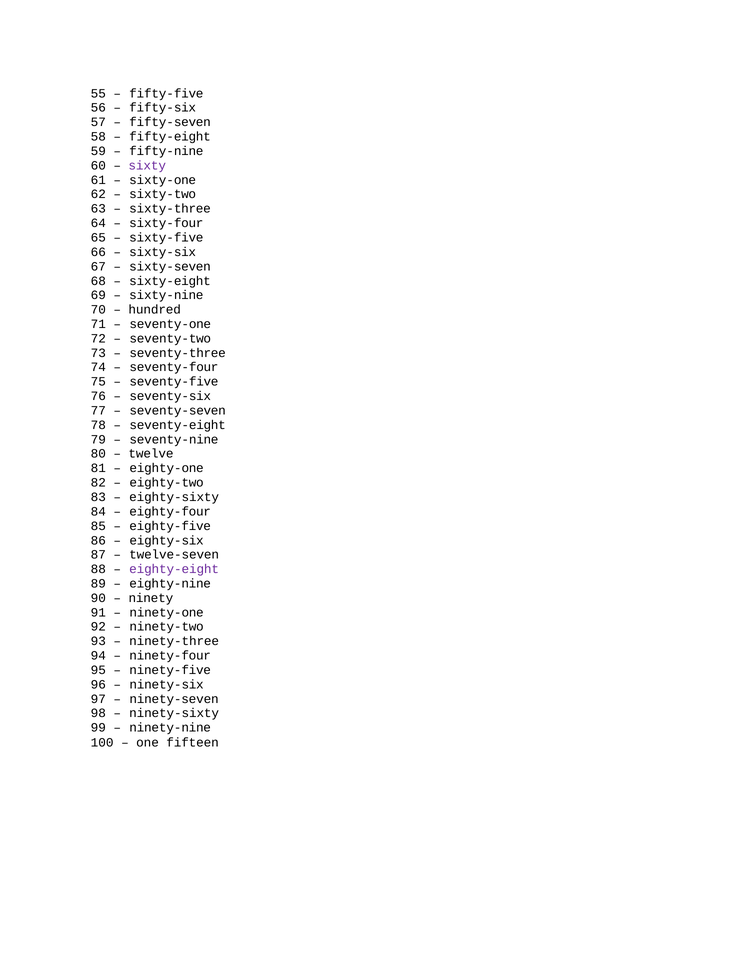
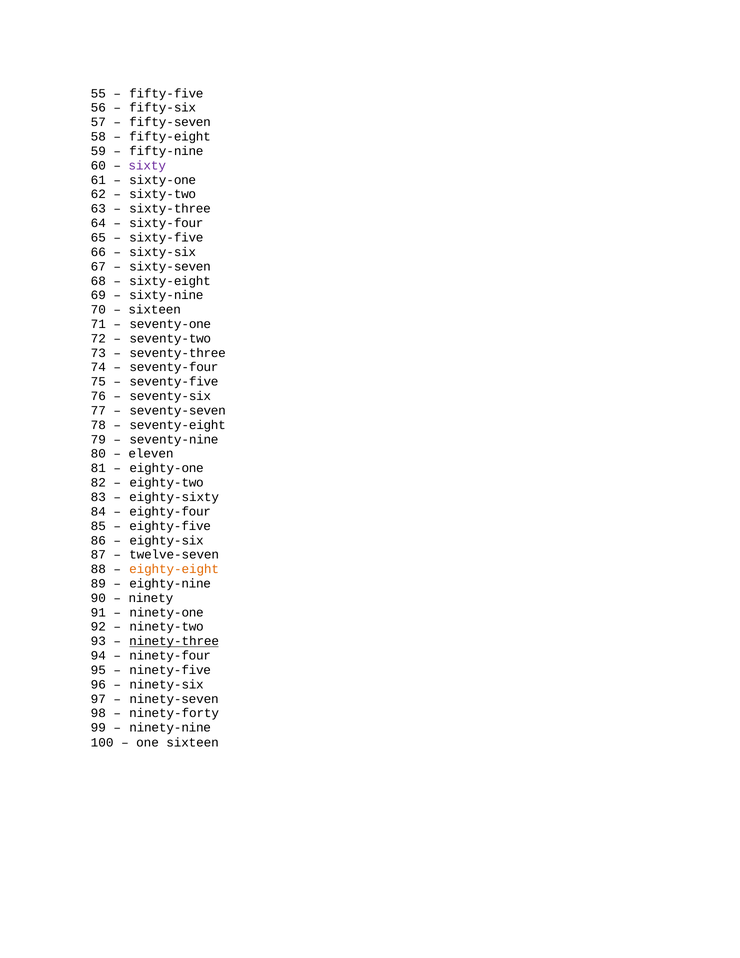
hundred at (155, 310): hundred -> sixteen
twelve: twelve -> eleven
eighty-eight colour: purple -> orange
ninety-three underline: none -> present
ninety-sixty: ninety-sixty -> ninety-forty
one fifteen: fifteen -> sixteen
